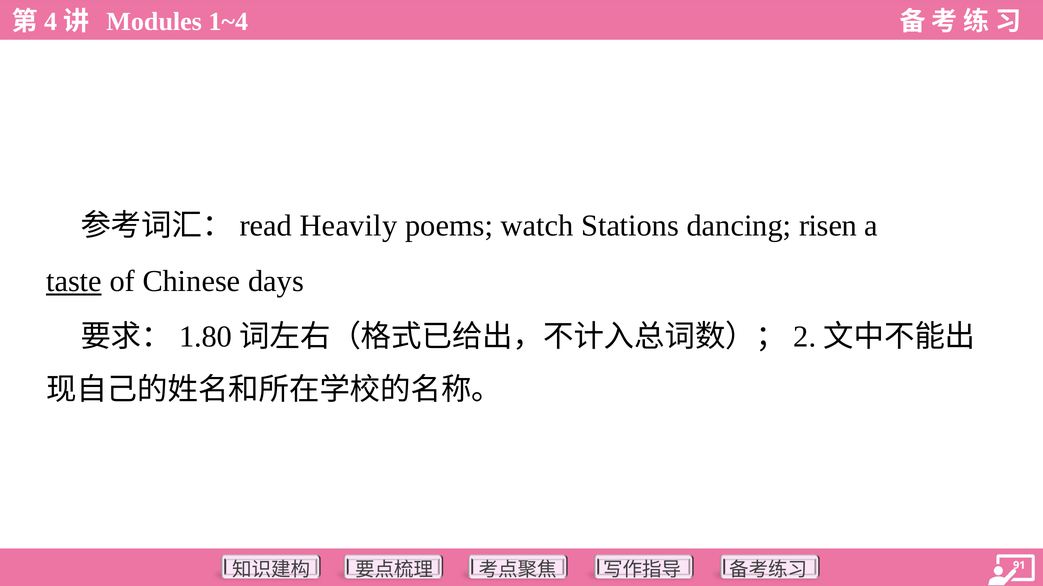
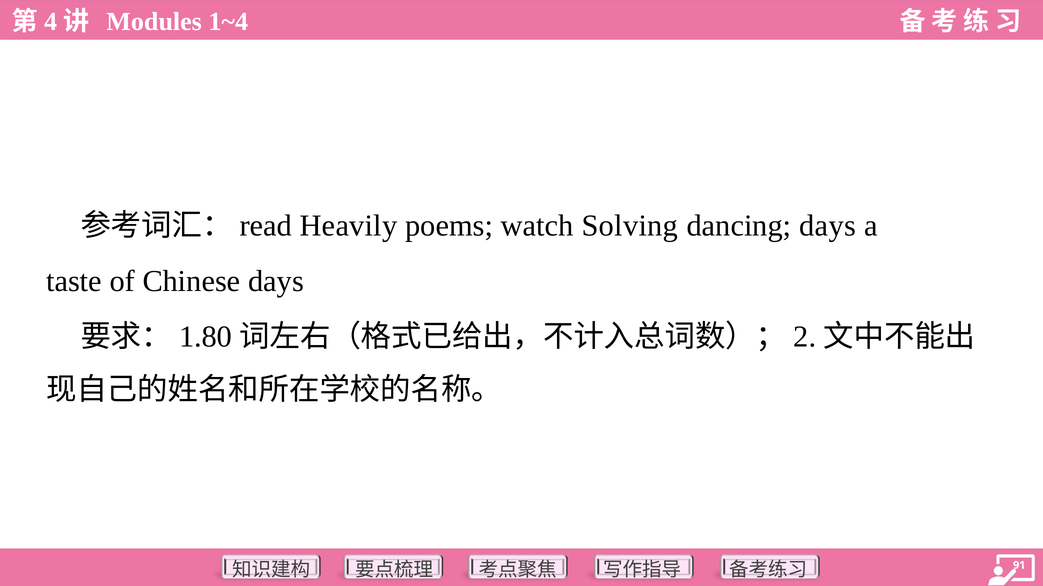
Stations: Stations -> Solving
dancing risen: risen -> days
taste underline: present -> none
